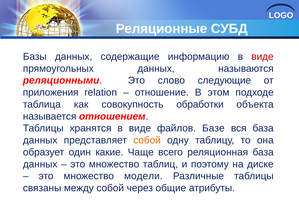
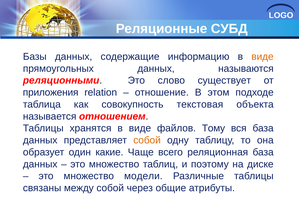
виде at (262, 57) colour: red -> orange
следующие: следующие -> существует
обработки: обработки -> текстовая
Базе: Базе -> Тому
